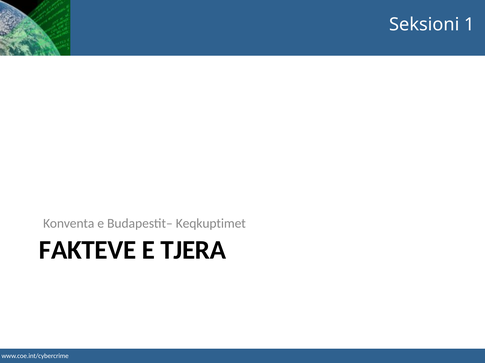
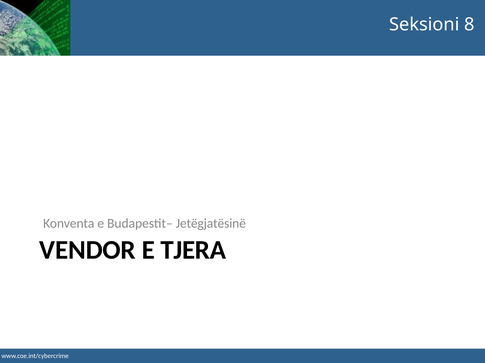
1: 1 -> 8
Keqkuptimet: Keqkuptimet -> Jetëgjatësinë
FAKTEVE: FAKTEVE -> VENDOR
